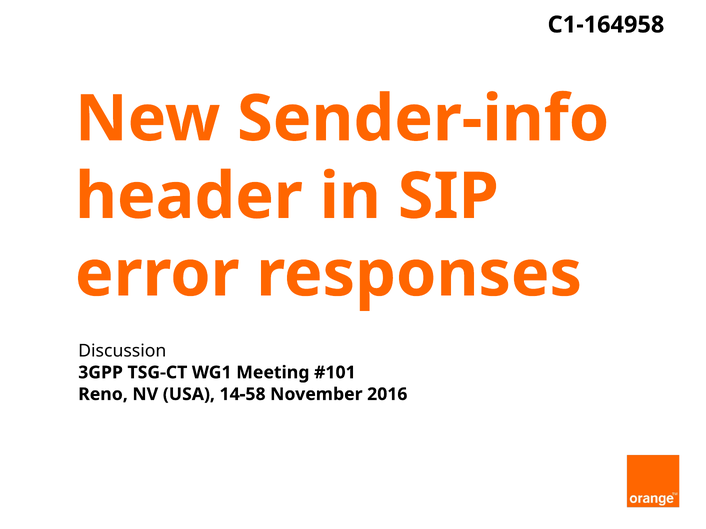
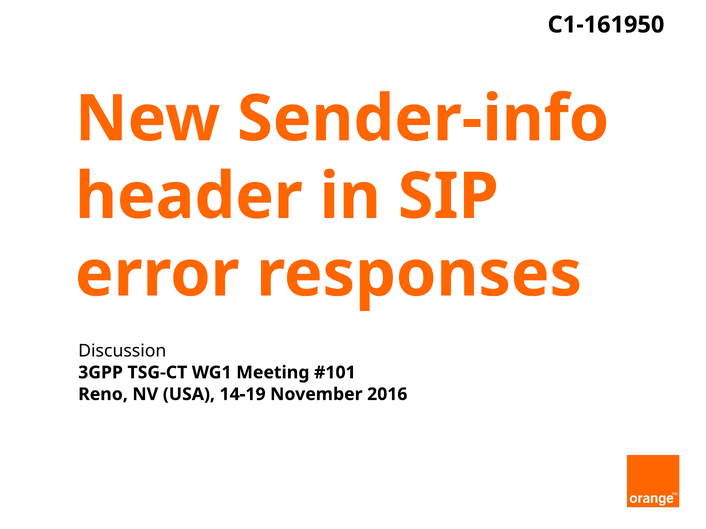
C1-164958: C1-164958 -> C1-161950
14-58: 14-58 -> 14-19
